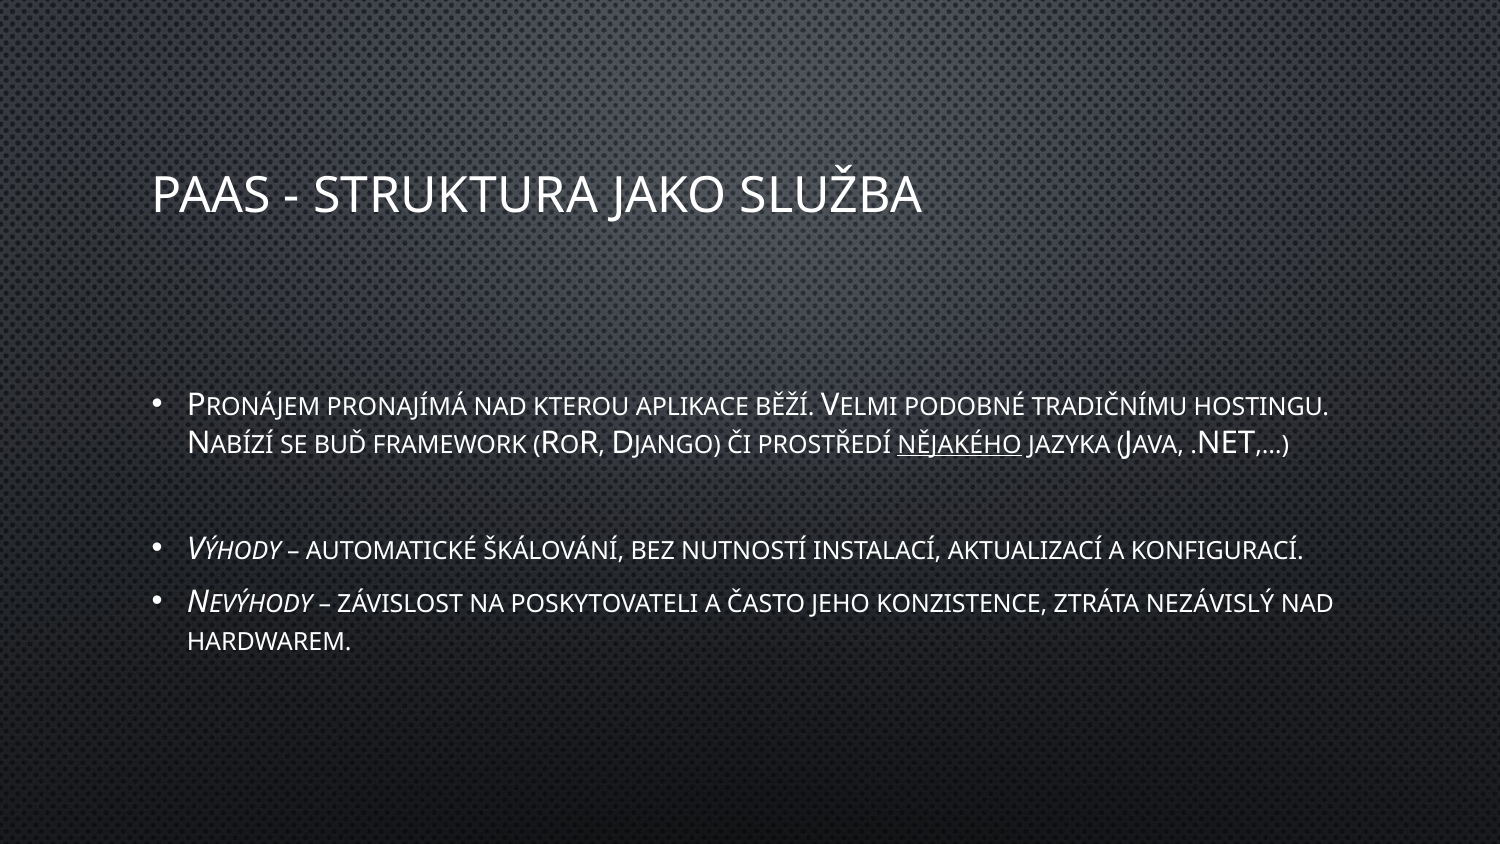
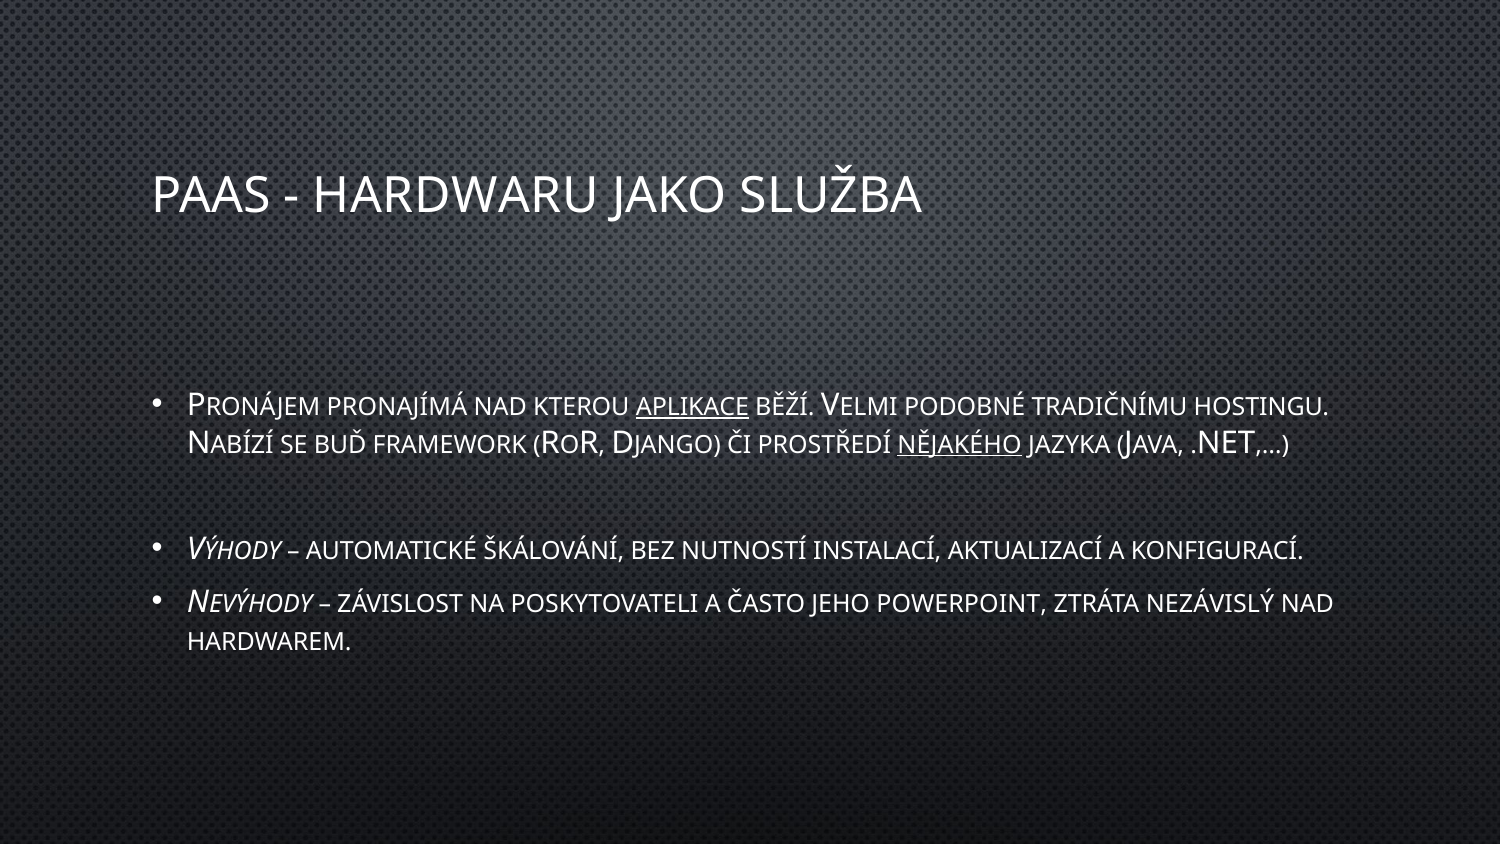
STRUKTURA: STRUKTURA -> HARDWARU
APLIKACE underline: none -> present
KONZISTENCE: KONZISTENCE -> POWERPOINT
